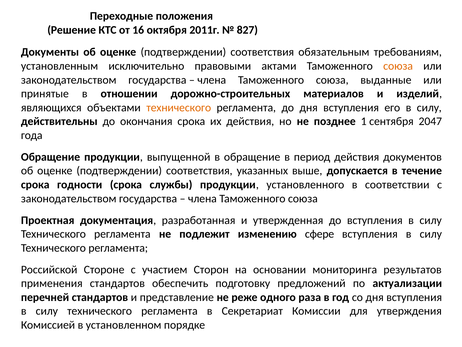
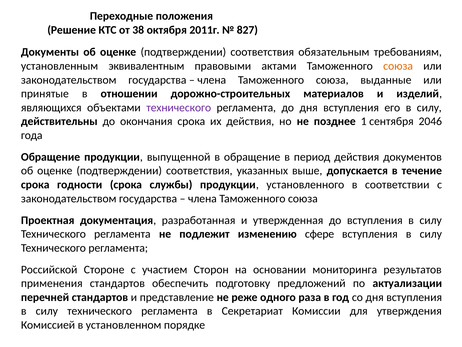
16: 16 -> 38
исключительно: исключительно -> эквивалентным
технического at (179, 107) colour: orange -> purple
2047: 2047 -> 2046
